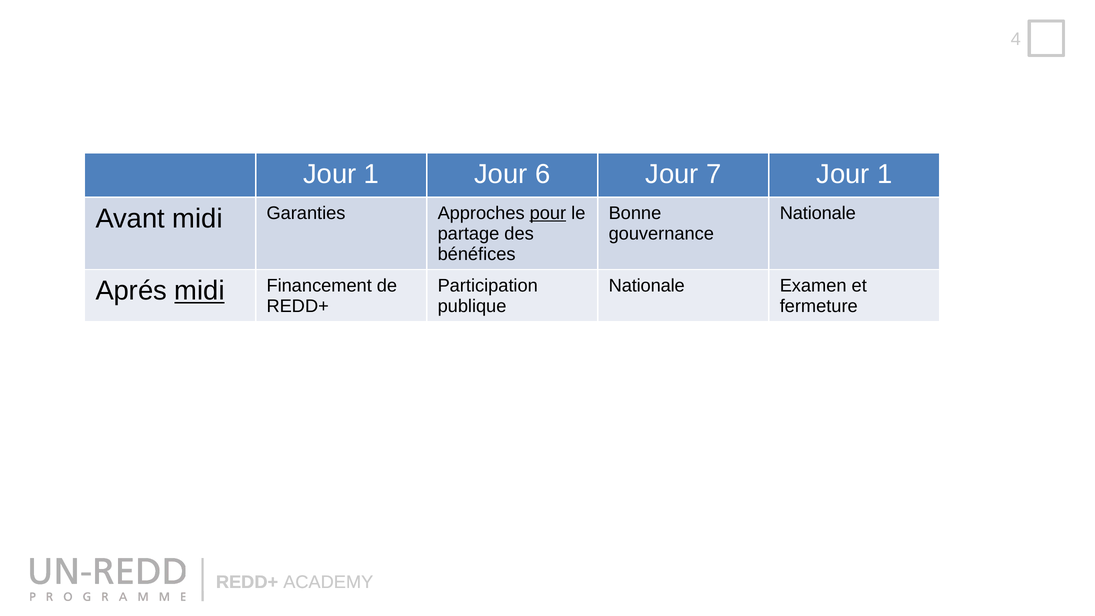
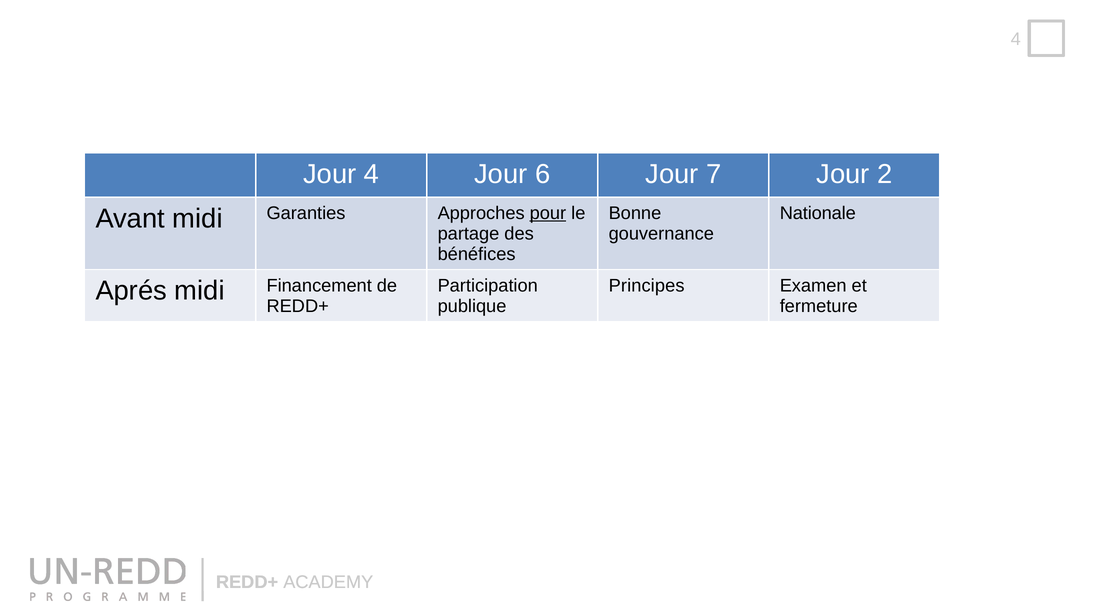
1 at (372, 174): 1 -> 4
7 Jour 1: 1 -> 2
Nationale at (647, 286): Nationale -> Principes
midi at (200, 291) underline: present -> none
